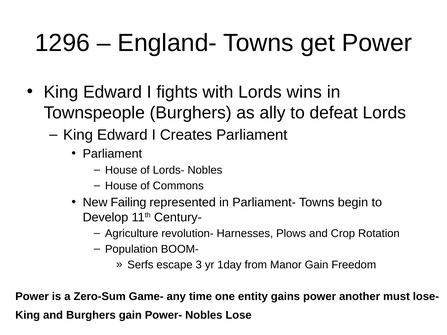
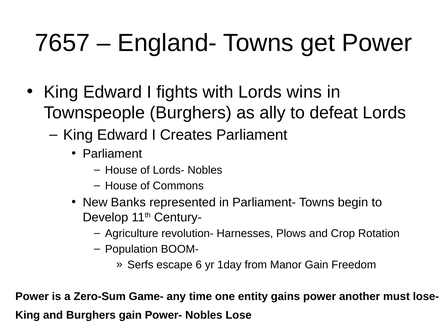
1296: 1296 -> 7657
Failing: Failing -> Banks
3: 3 -> 6
